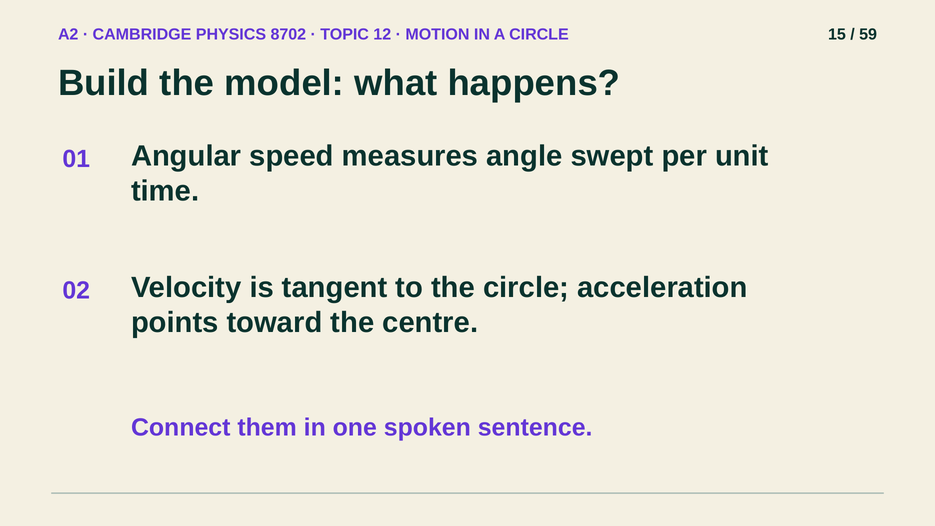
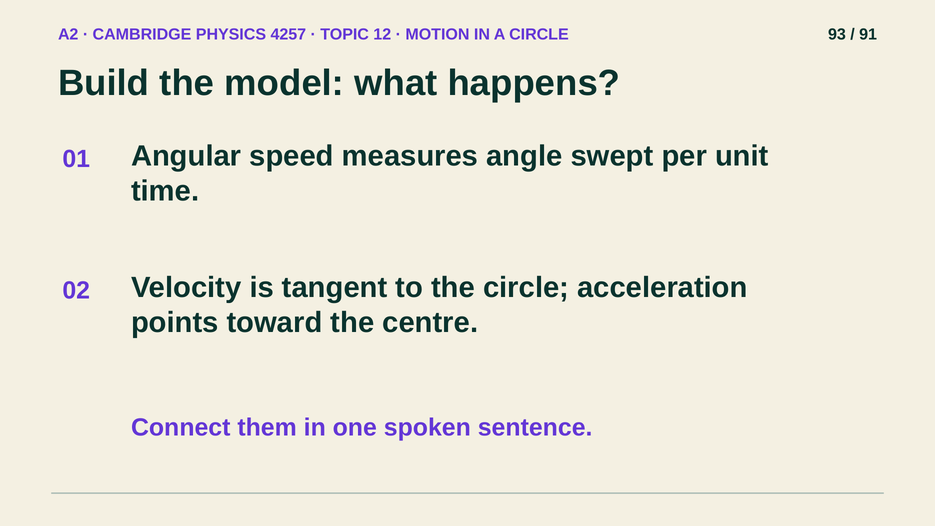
8702: 8702 -> 4257
15: 15 -> 93
59: 59 -> 91
